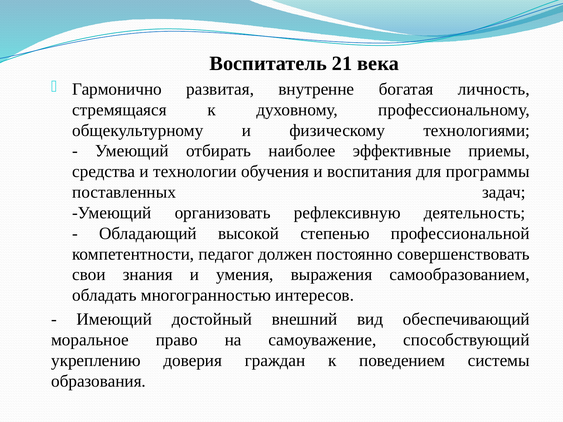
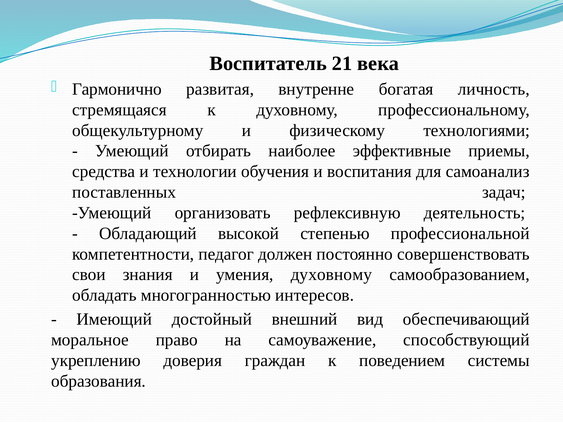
программы: программы -> самоанализ
умения выражения: выражения -> духовному
